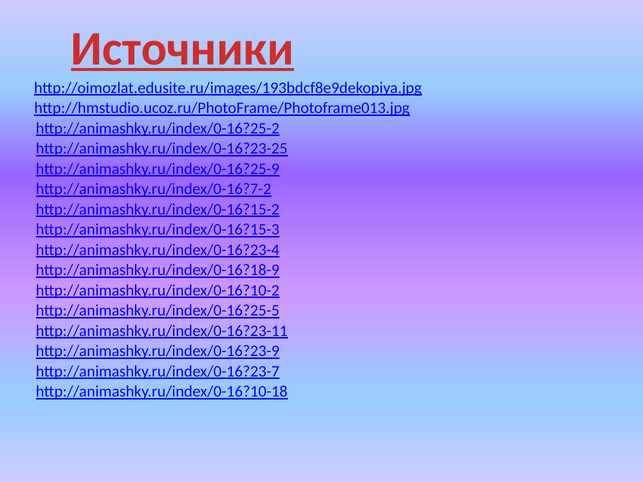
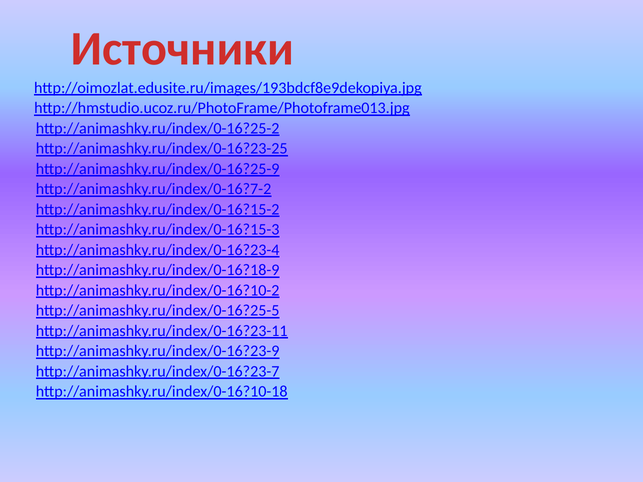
Источники underline: present -> none
